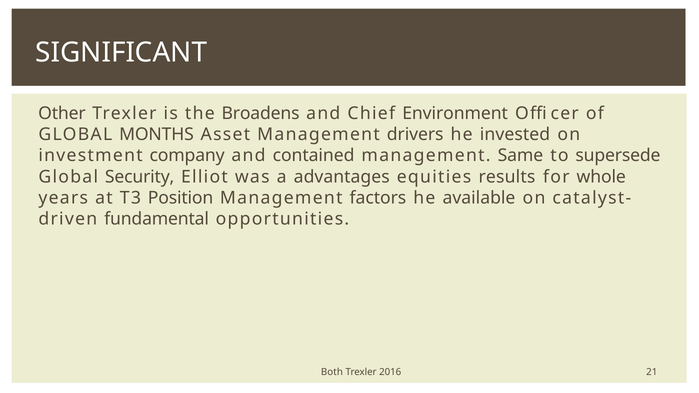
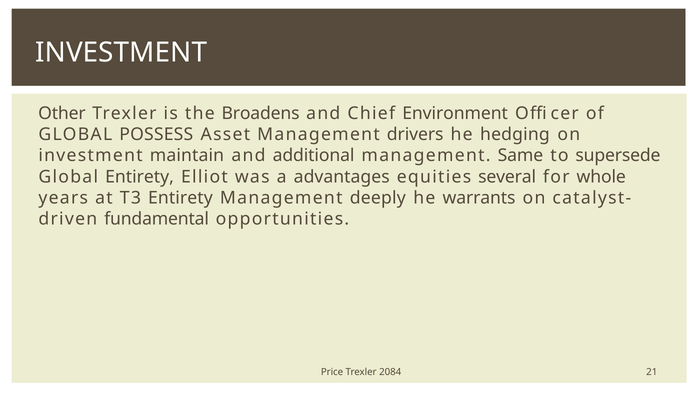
SIGNIFICANT at (121, 53): SIGNIFICANT -> INVESTMENT
MONTHS: MONTHS -> POSSESS
invested: invested -> hedging
company: company -> maintain
contained: contained -> additional
Global Security: Security -> Entirety
results: results -> several
T3 Position: Position -> Entirety
factors: factors -> deeply
available: available -> warrants
Both: Both -> Price
2016: 2016 -> 2084
